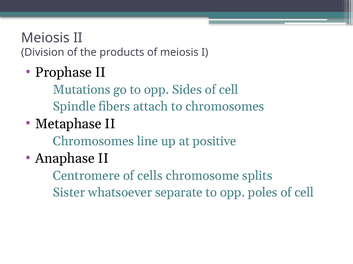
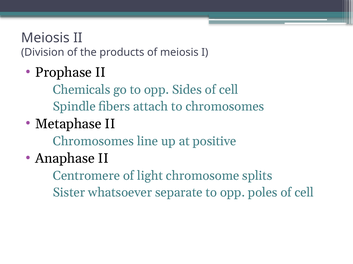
Mutations: Mutations -> Chemicals
cells: cells -> light
